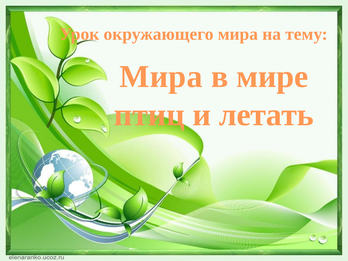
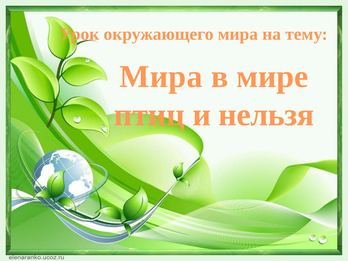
летать: летать -> нельзя
